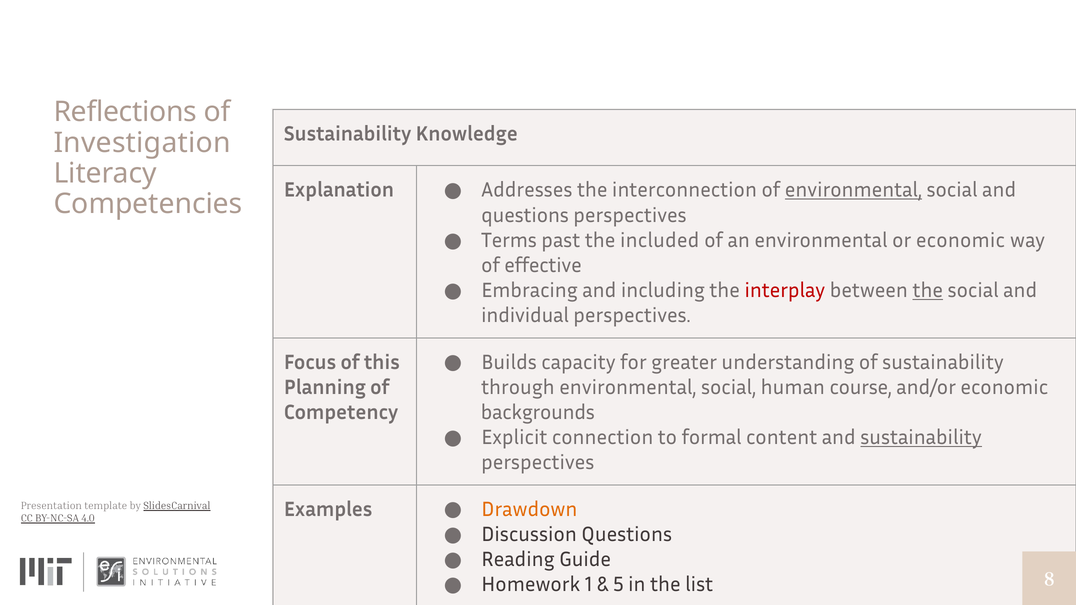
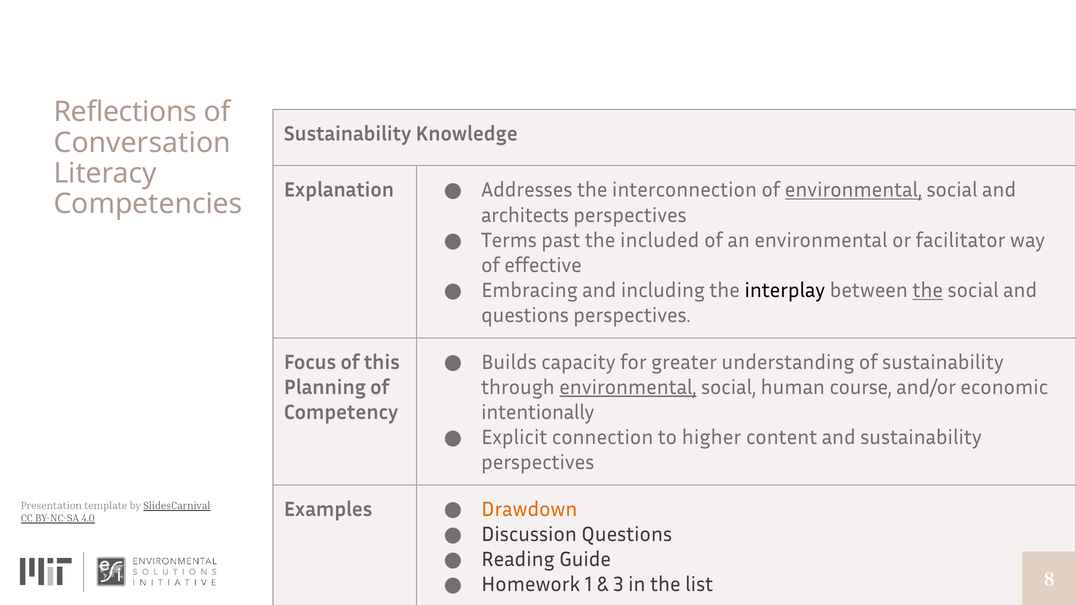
Investigation: Investigation -> Conversation
questions at (525, 215): questions -> architects
or economic: economic -> facilitator
interplay colour: red -> black
individual at (525, 316): individual -> questions
environmental at (628, 387) underline: none -> present
backgrounds: backgrounds -> intentionally
formal: formal -> higher
sustainability at (921, 438) underline: present -> none
5: 5 -> 3
